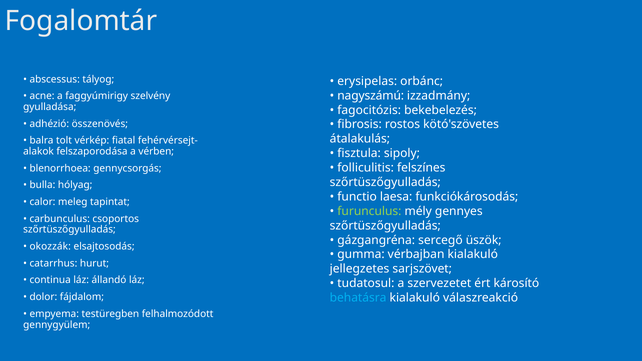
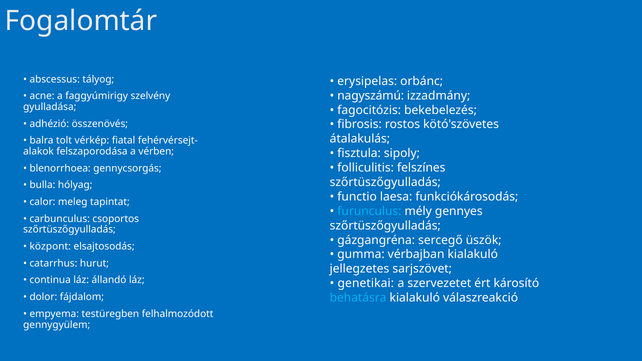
furunculus colour: light green -> light blue
okozzák: okozzák -> központ
tudatosul: tudatosul -> genetikai
